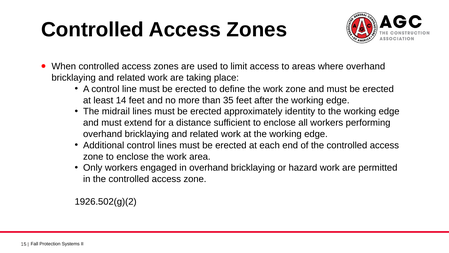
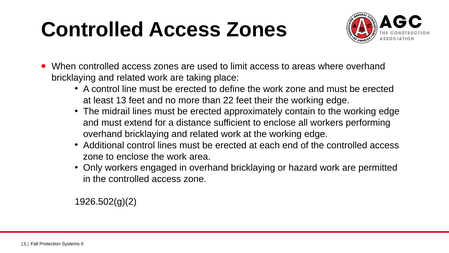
14: 14 -> 13
35: 35 -> 22
after: after -> their
identity: identity -> contain
